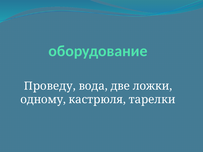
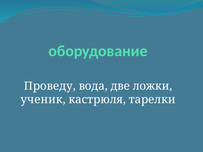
одному: одному -> ученик
